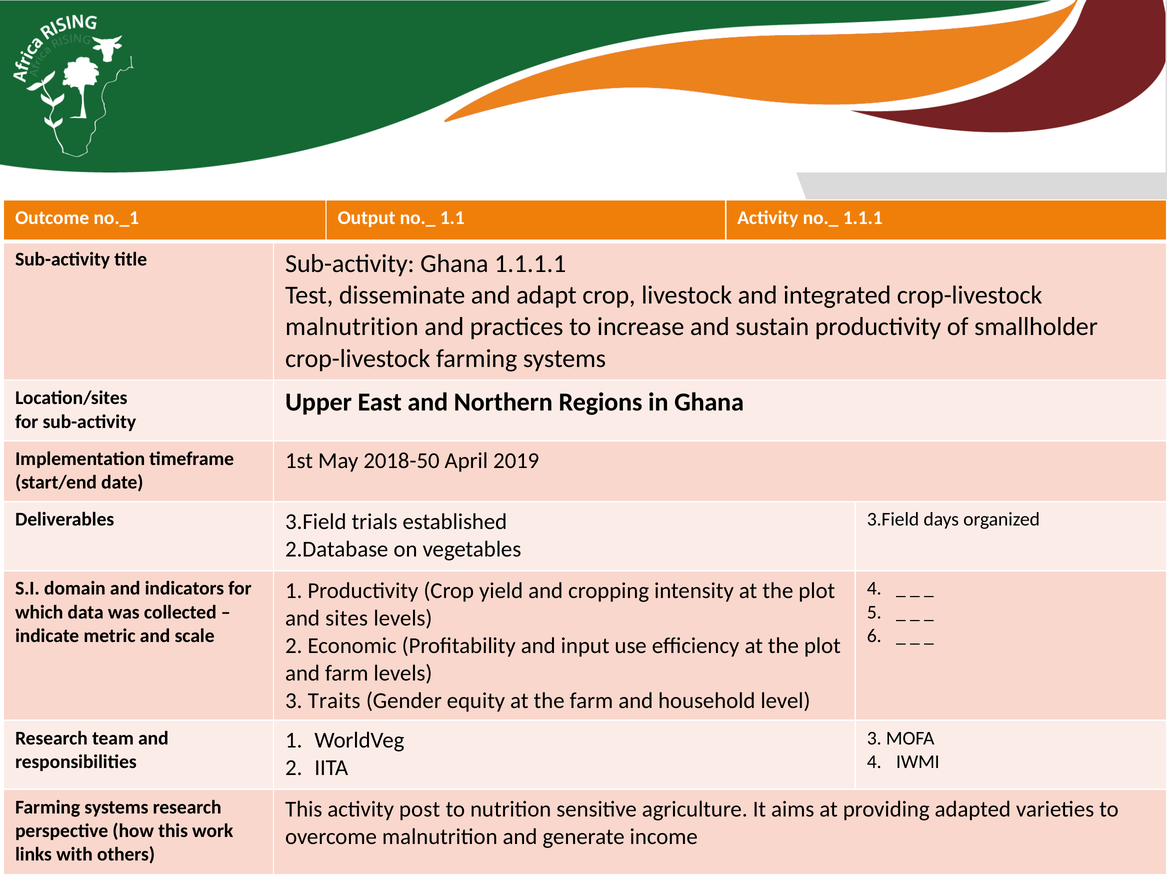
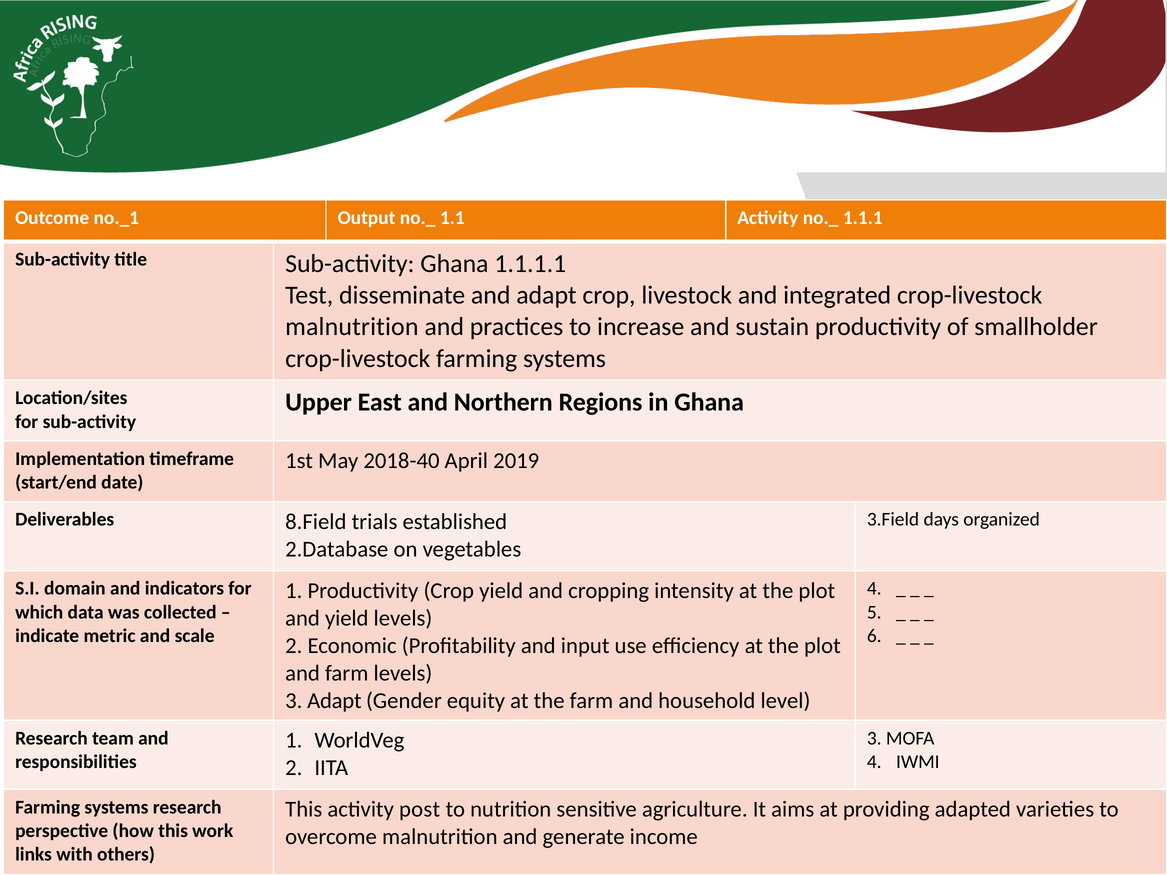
2018-50: 2018-50 -> 2018-40
Deliverables 3.Field: 3.Field -> 8.Field
and sites: sites -> yield
3 Traits: Traits -> Adapt
